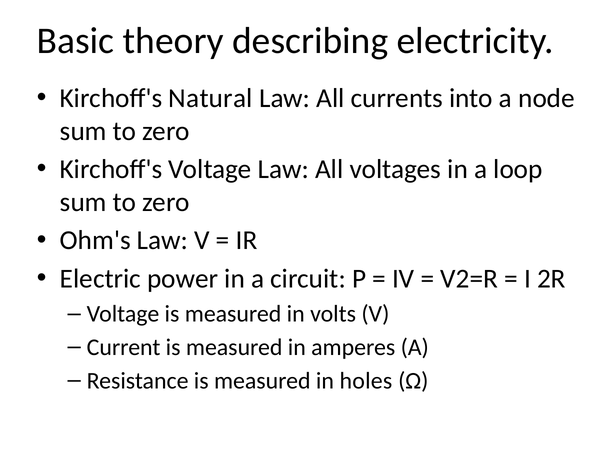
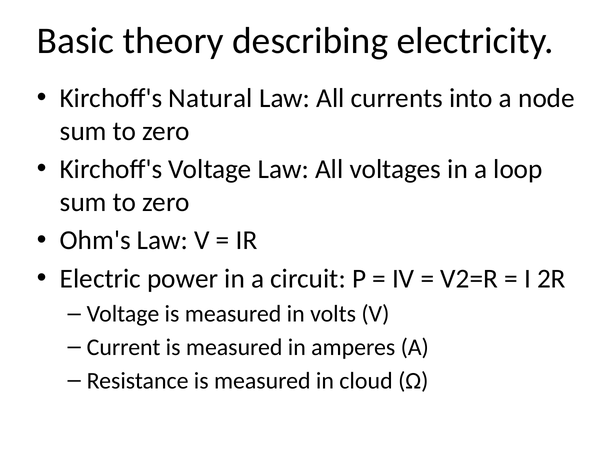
holes: holes -> cloud
